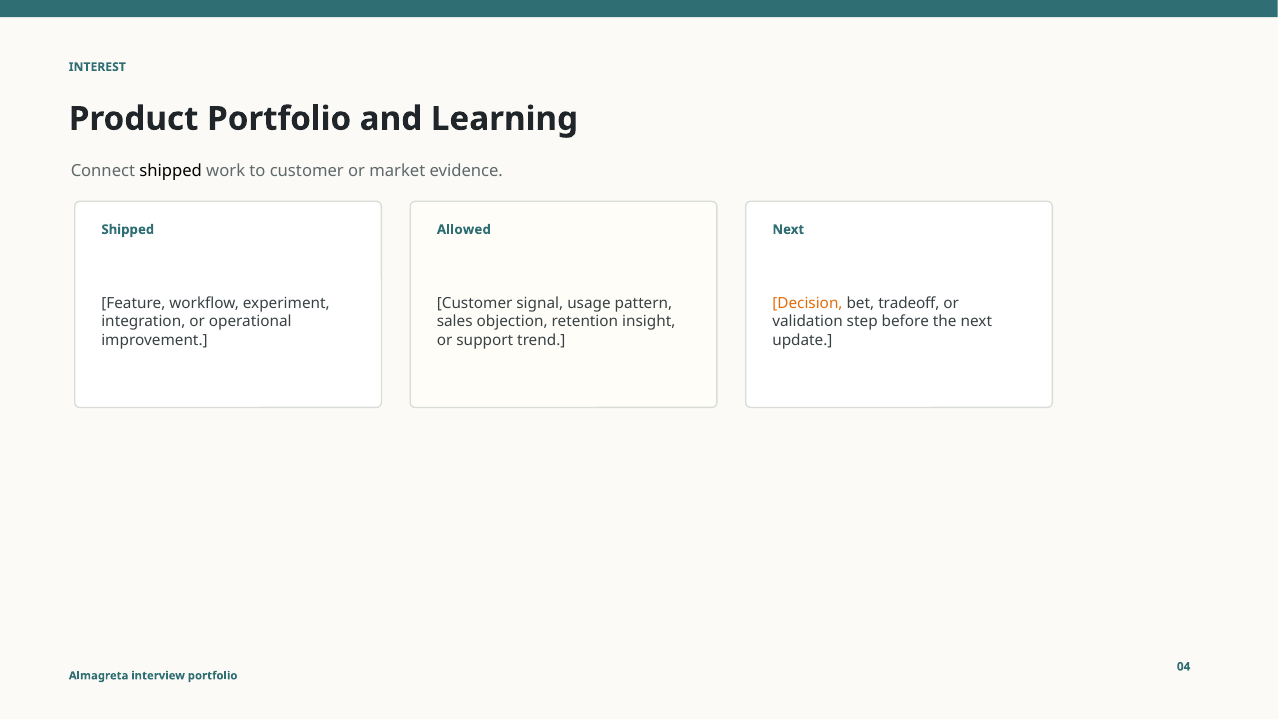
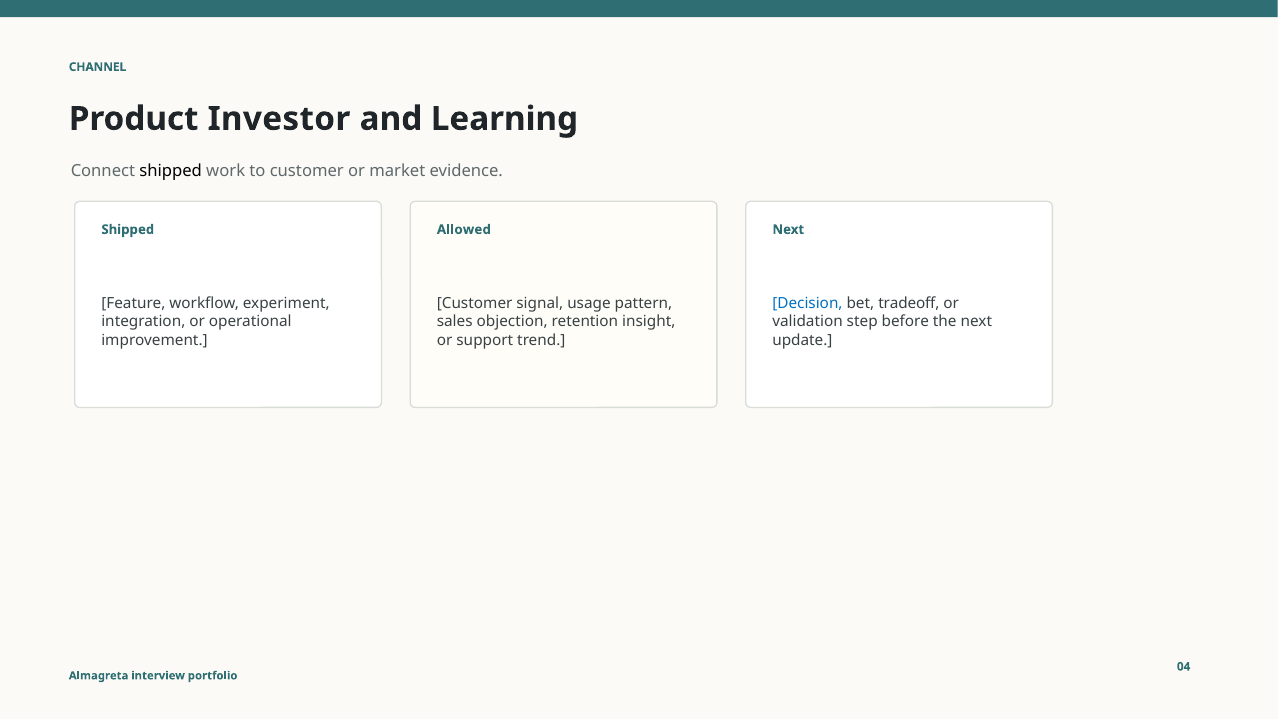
INTEREST: INTEREST -> CHANNEL
Product Portfolio: Portfolio -> Investor
Decision colour: orange -> blue
